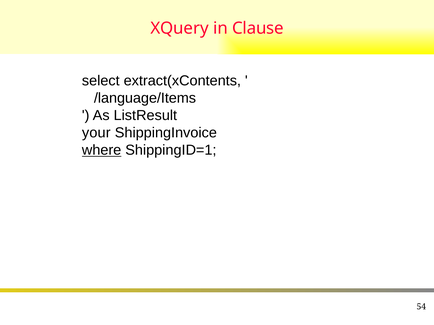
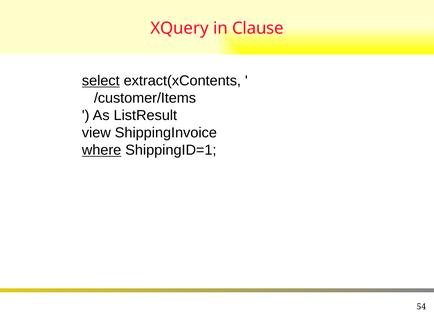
select underline: none -> present
/language/Items: /language/Items -> /customer/Items
your: your -> view
